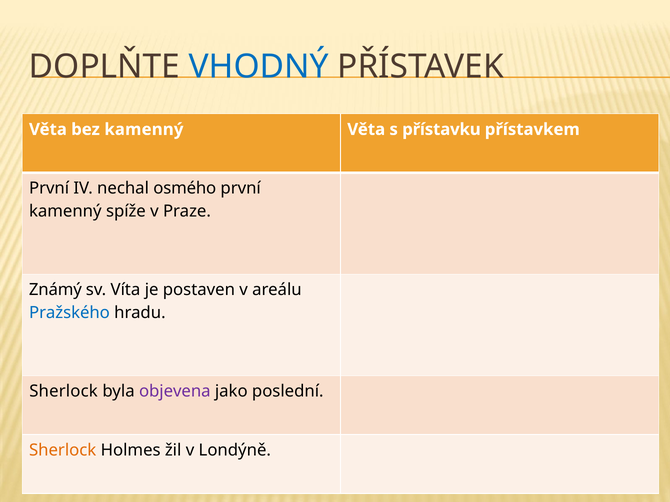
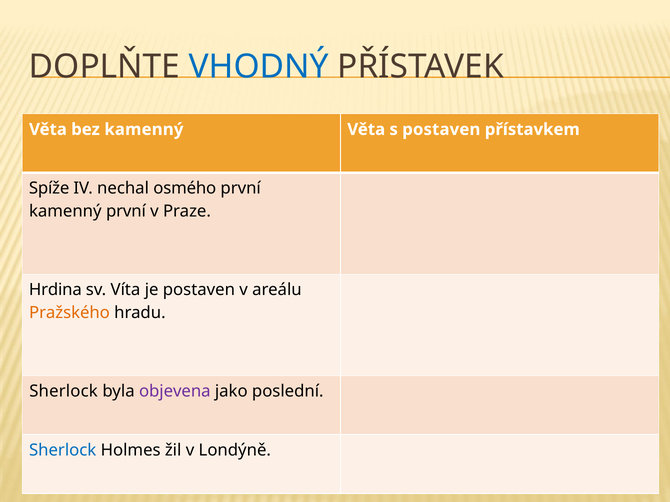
s přístavku: přístavku -> postaven
První at (49, 188): První -> Spíže
kamenný spíže: spíže -> první
Známý: Známý -> Hrdina
Pražského colour: blue -> orange
Sherlock at (63, 451) colour: orange -> blue
